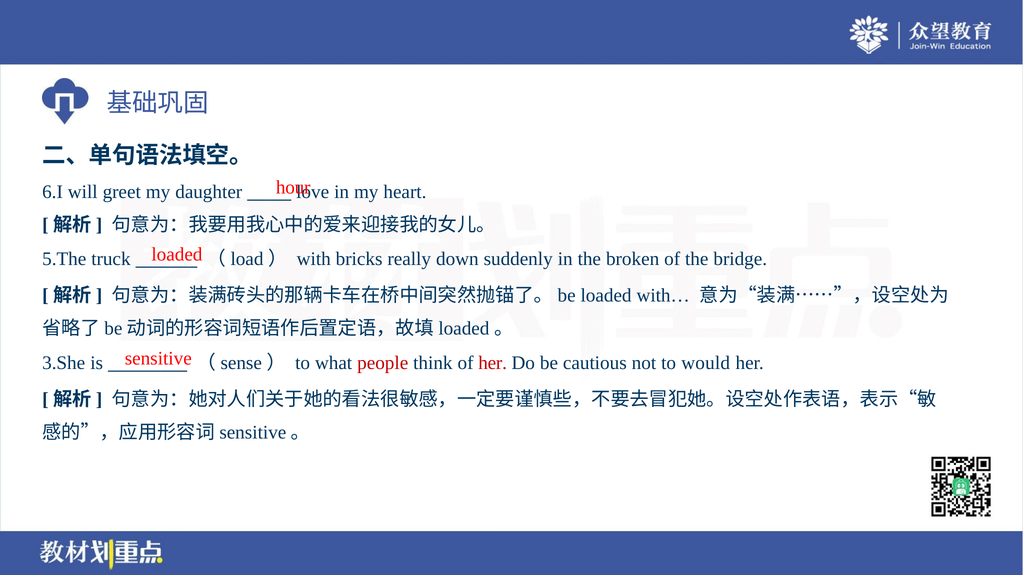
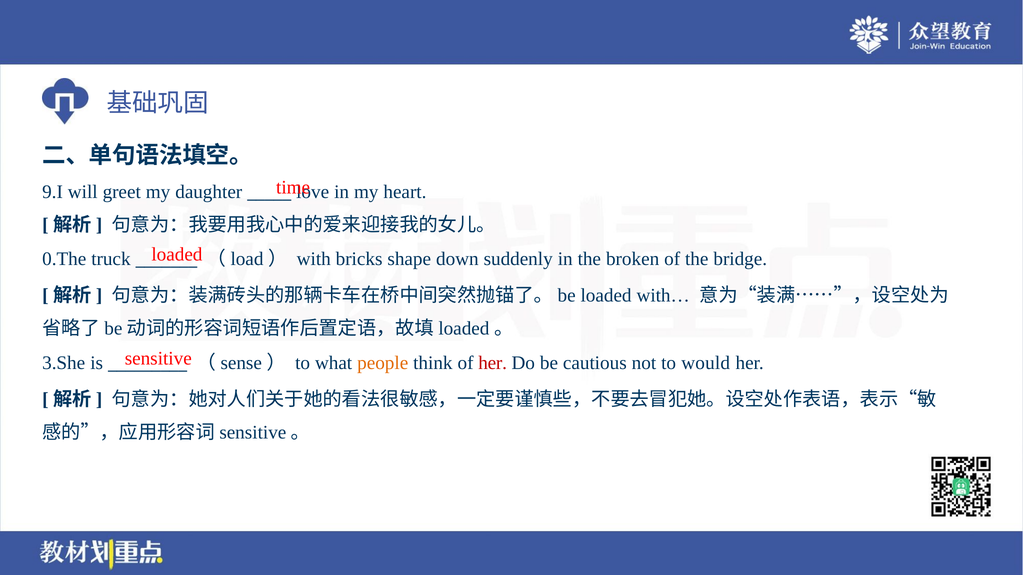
hour: hour -> time
6.I: 6.I -> 9.I
5.The: 5.The -> 0.The
really: really -> shape
people colour: red -> orange
